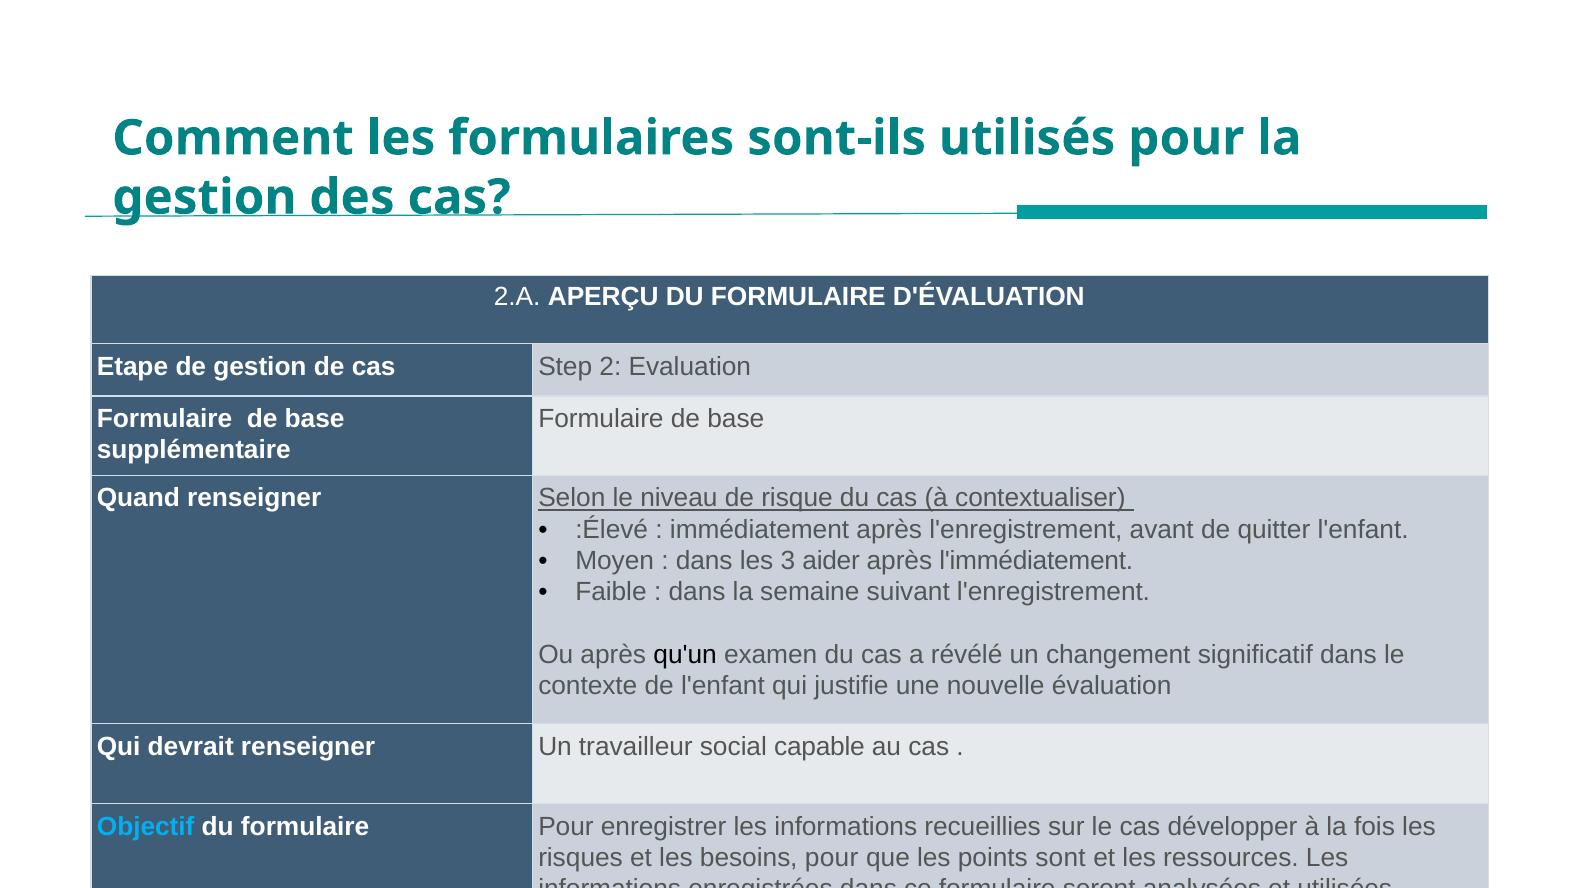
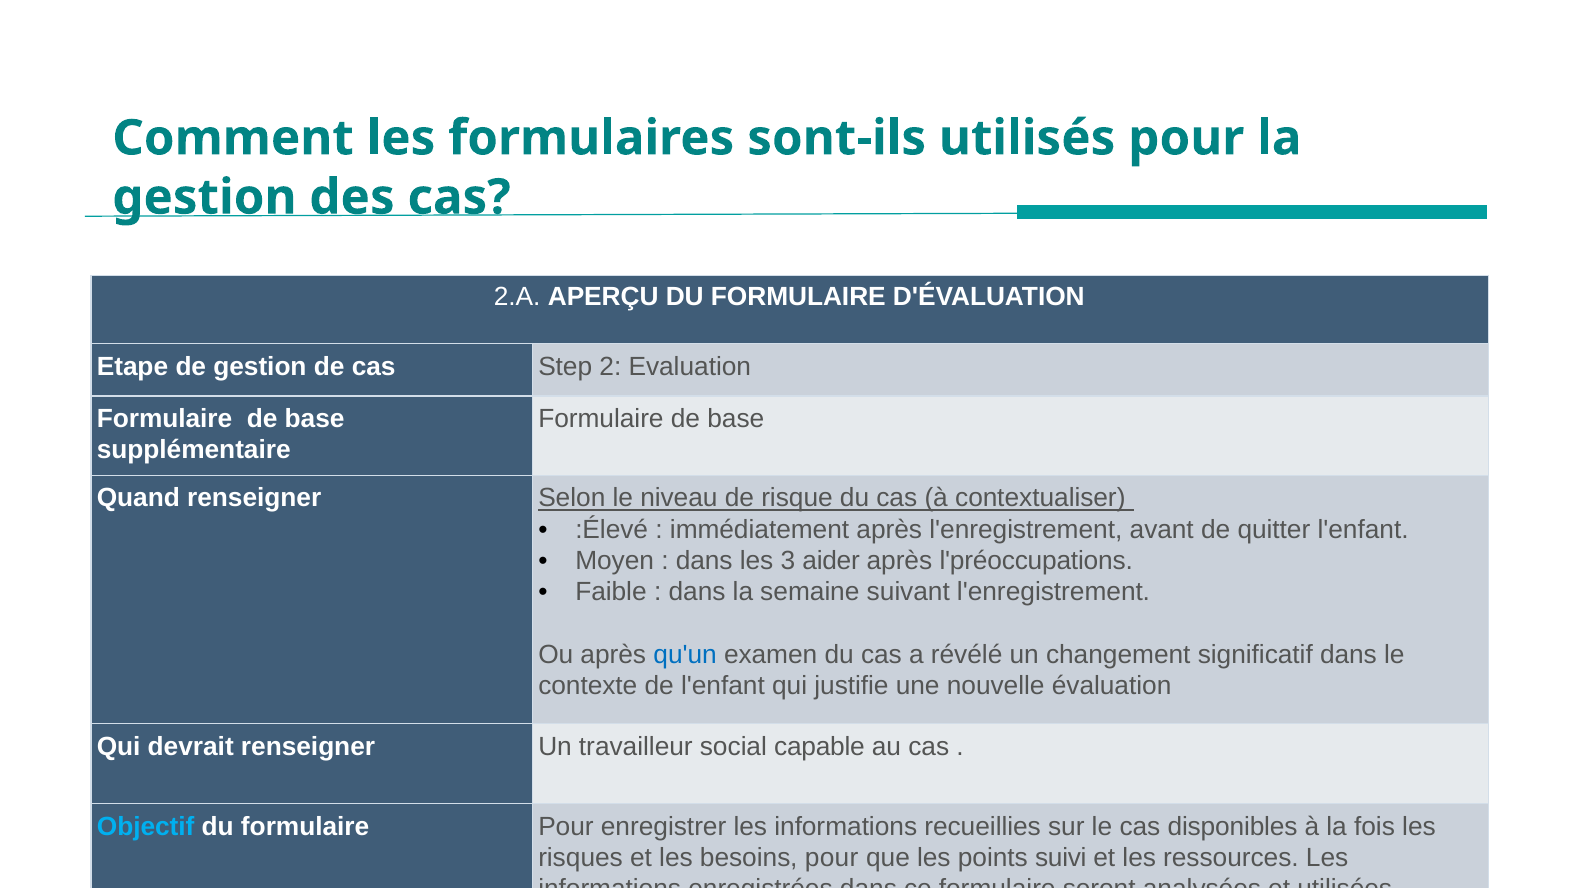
l'immédiatement: l'immédiatement -> l'préoccupations
qu'un colour: black -> blue
cas développer: développer -> disponibles
sont: sont -> suivi
